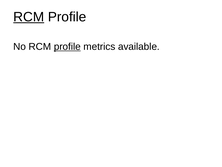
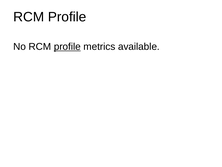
RCM at (29, 17) underline: present -> none
